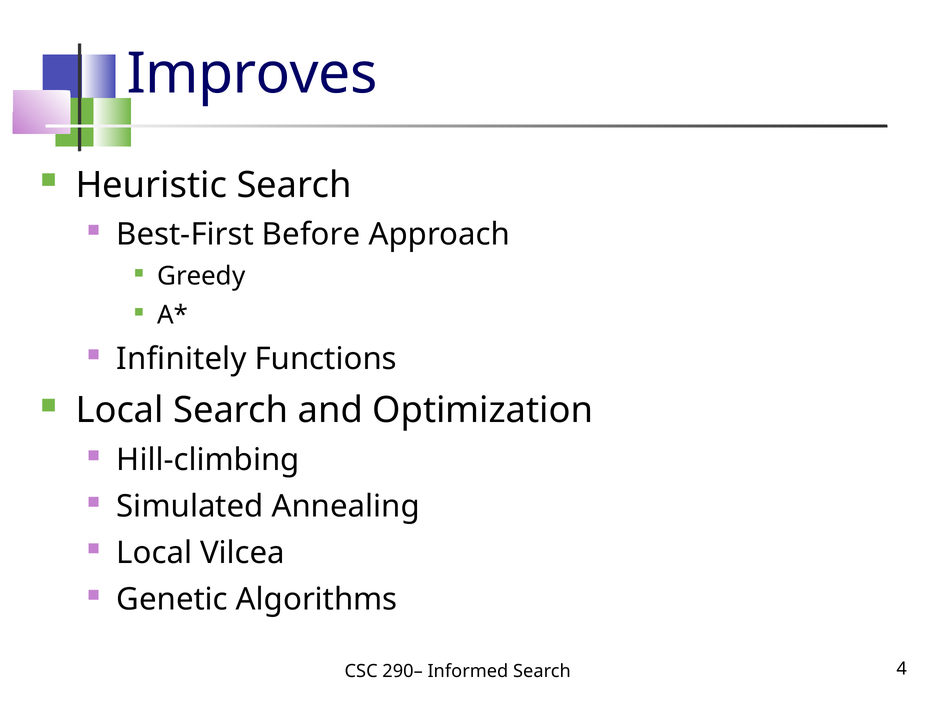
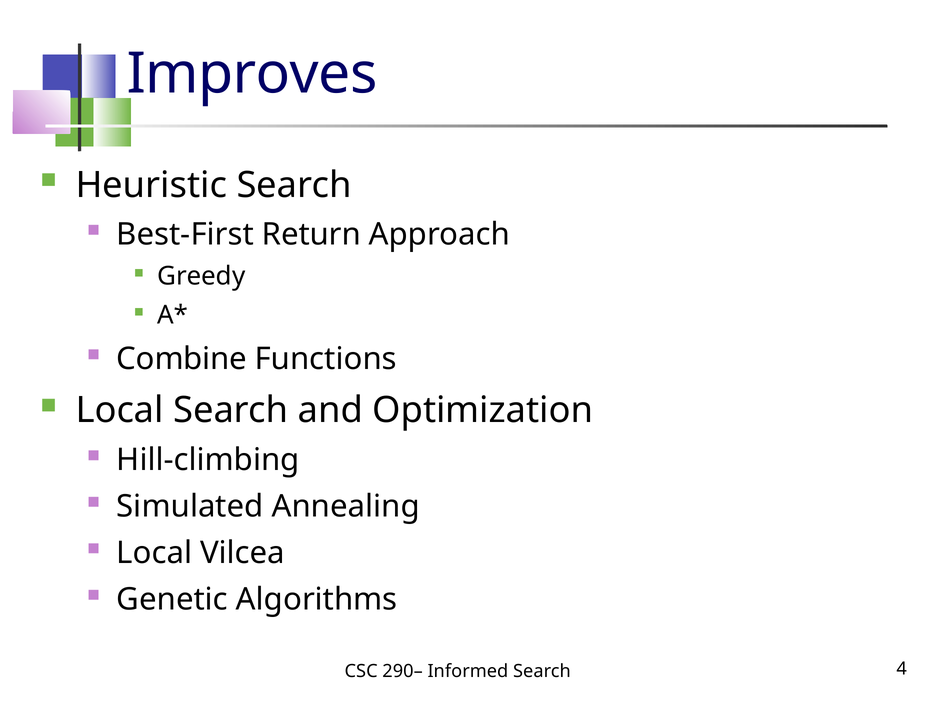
Before: Before -> Return
Infinitely: Infinitely -> Combine
